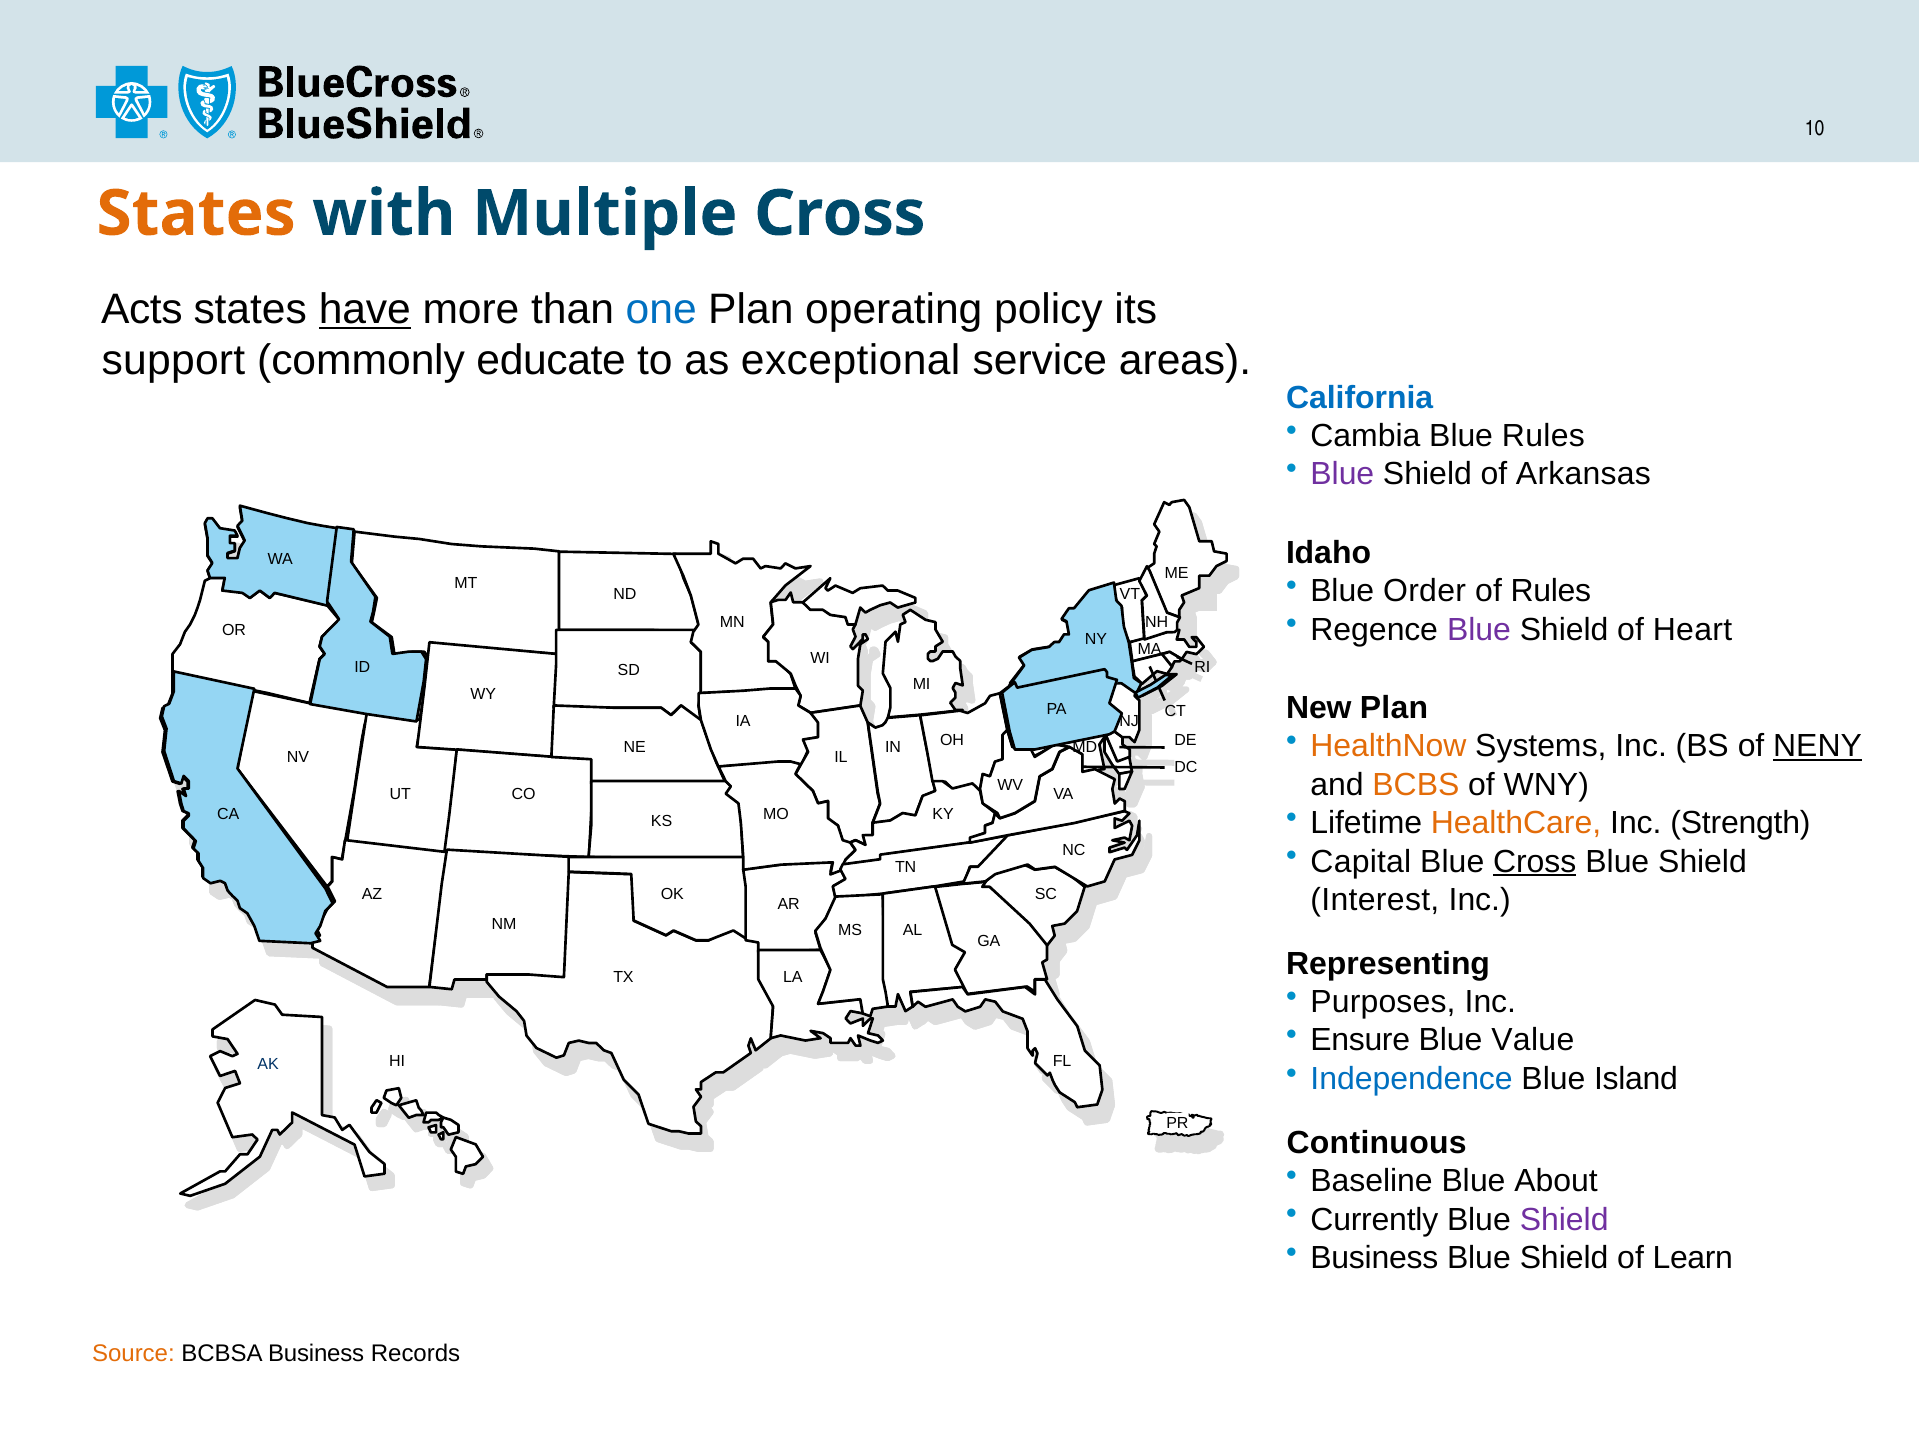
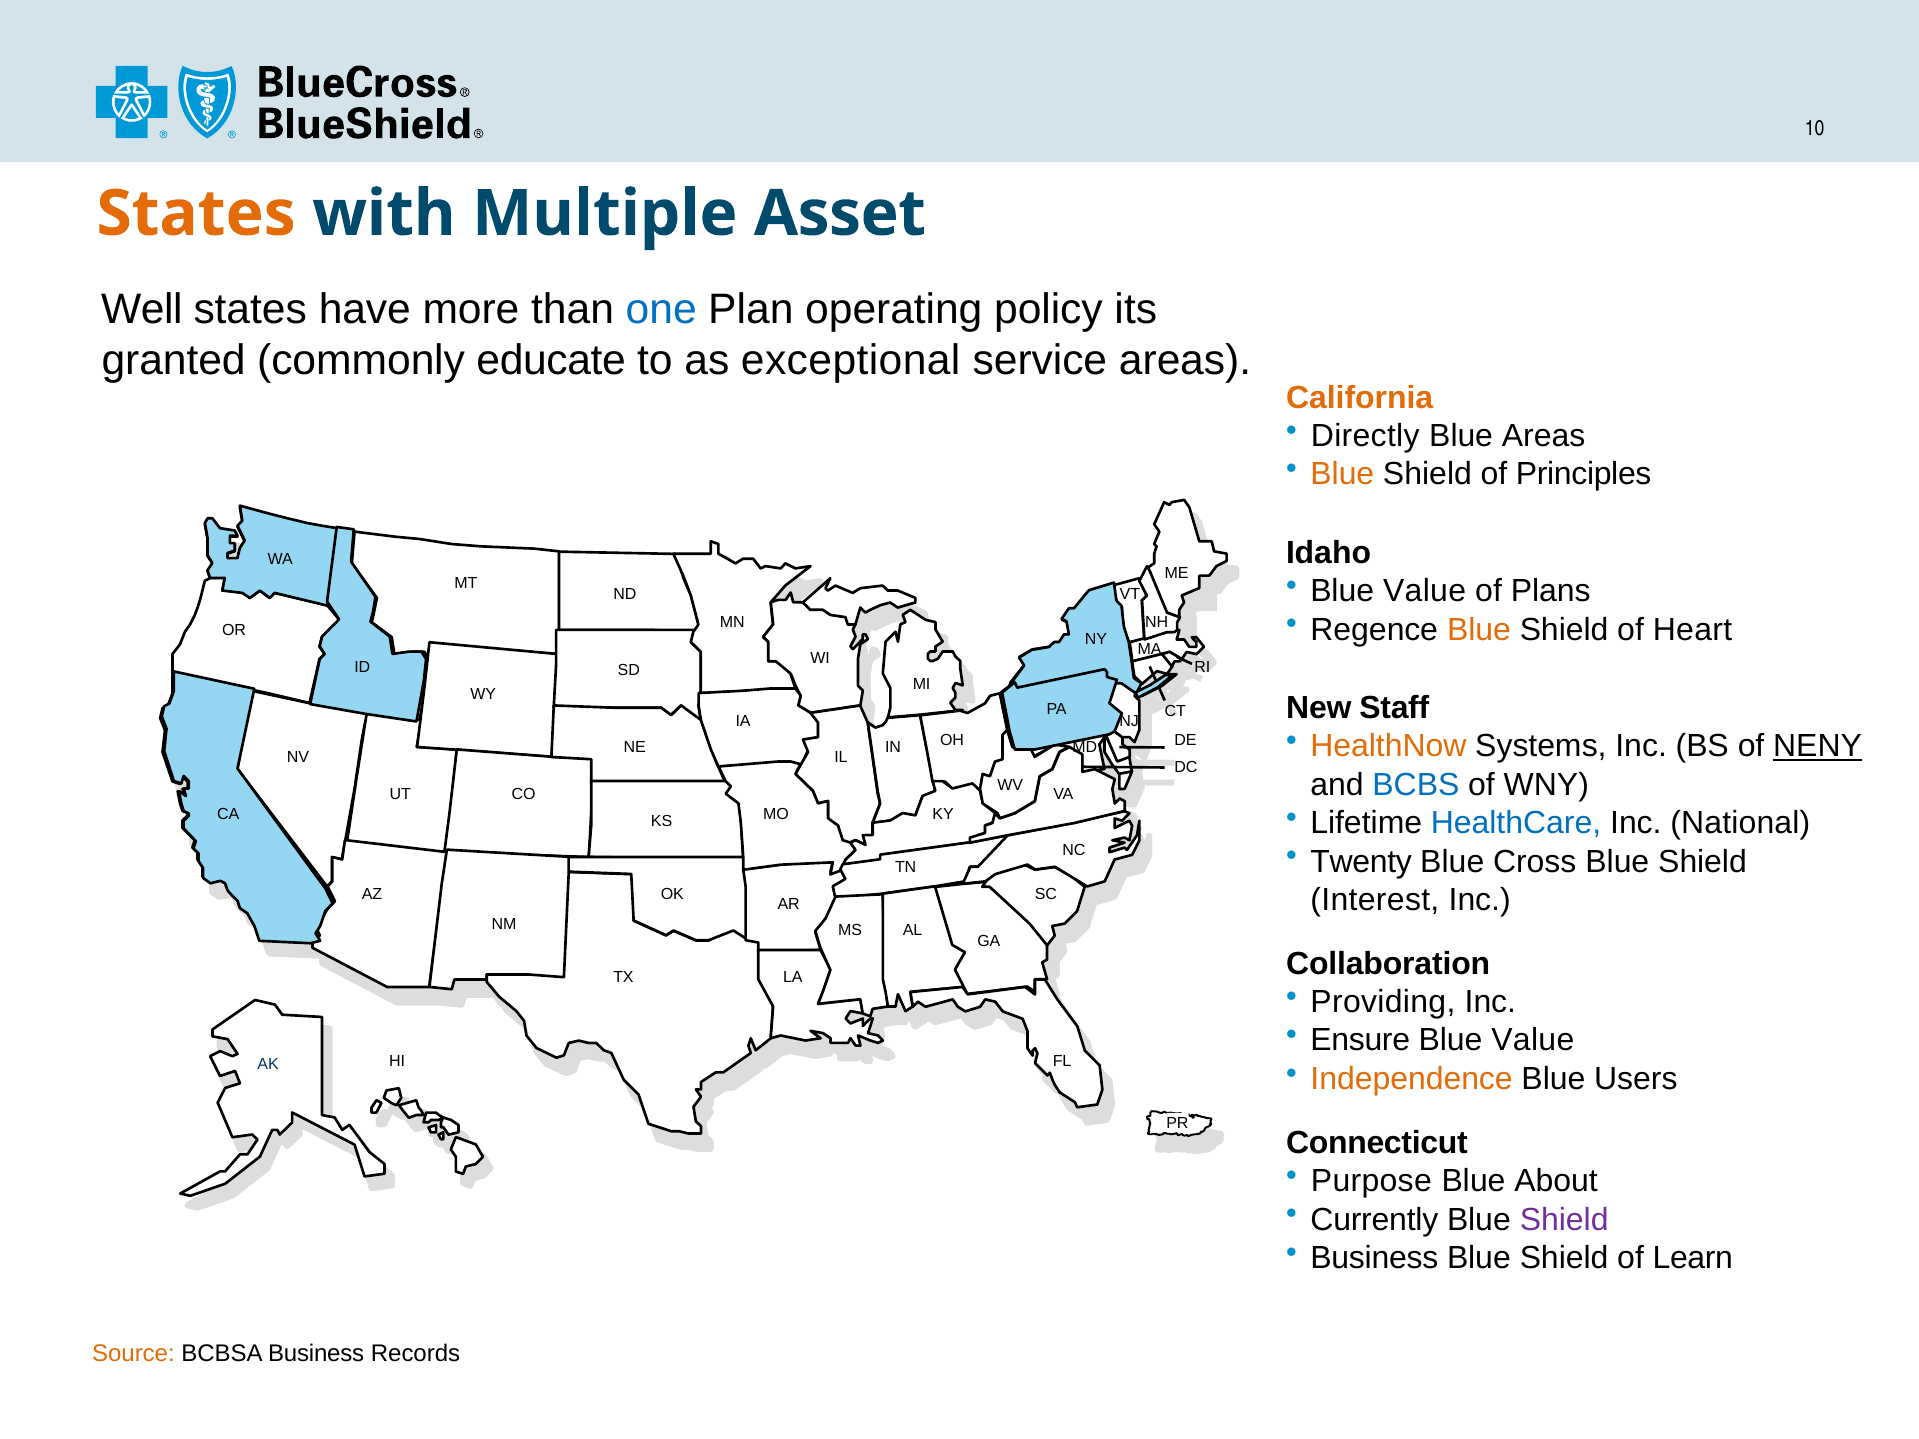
Multiple Cross: Cross -> Asset
Acts: Acts -> Well
have underline: present -> none
support: support -> granted
California colour: blue -> orange
Cambia: Cambia -> Directly
Blue Rules: Rules -> Areas
Blue at (1342, 474) colour: purple -> orange
Arkansas: Arkansas -> Principles
Order at (1425, 591): Order -> Value
of Rules: Rules -> Plans
Blue at (1479, 630) colour: purple -> orange
New Plan: Plan -> Staff
BCBS colour: orange -> blue
HealthCare colour: orange -> blue
Strength: Strength -> National
Capital: Capital -> Twenty
Cross at (1535, 862) underline: present -> none
Representing: Representing -> Collaboration
Purposes: Purposes -> Providing
Independence colour: blue -> orange
Island: Island -> Users
Continuous: Continuous -> Connecticut
Baseline: Baseline -> Purpose
